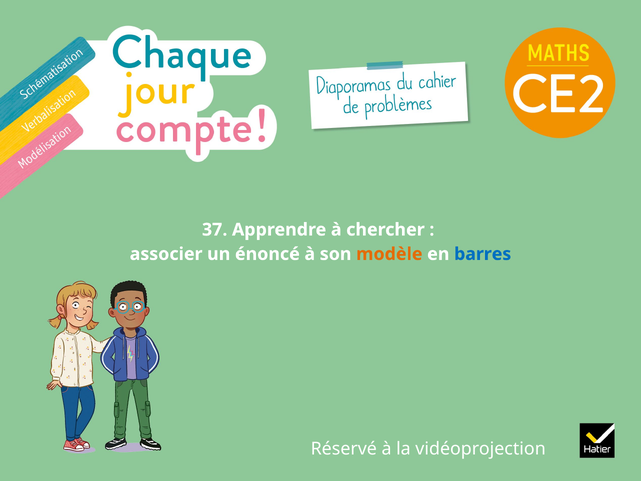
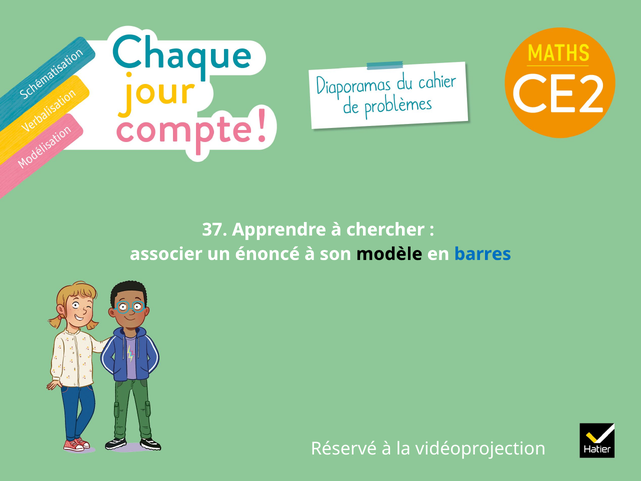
modèle colour: orange -> black
